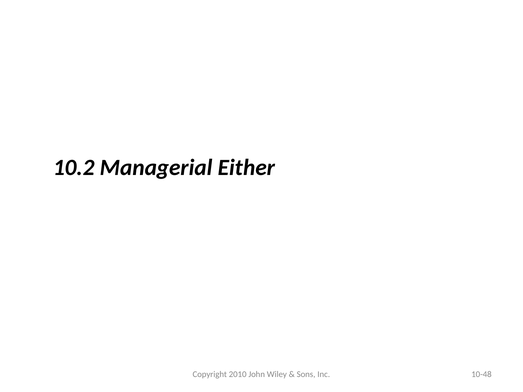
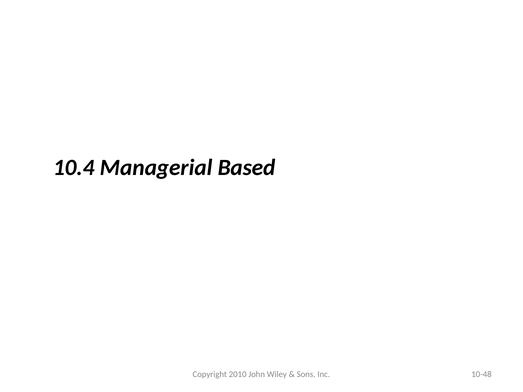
10.2: 10.2 -> 10.4
Either: Either -> Based
